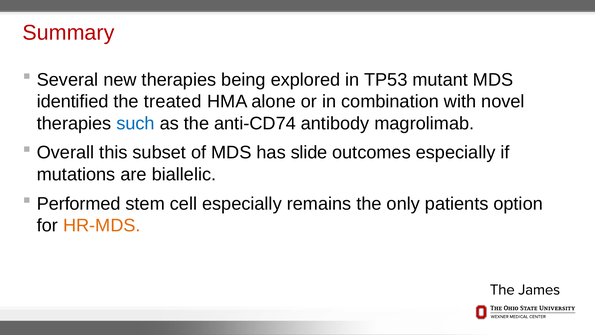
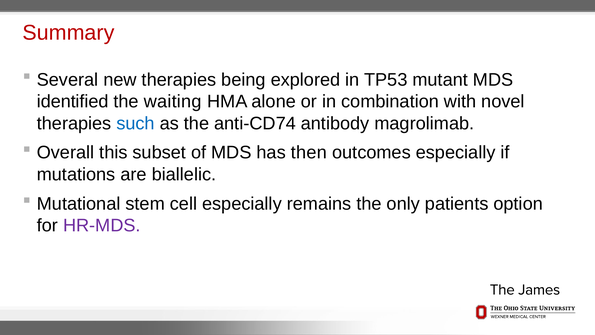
treated: treated -> waiting
slide: slide -> then
Performed: Performed -> Mutational
HR-MDS colour: orange -> purple
